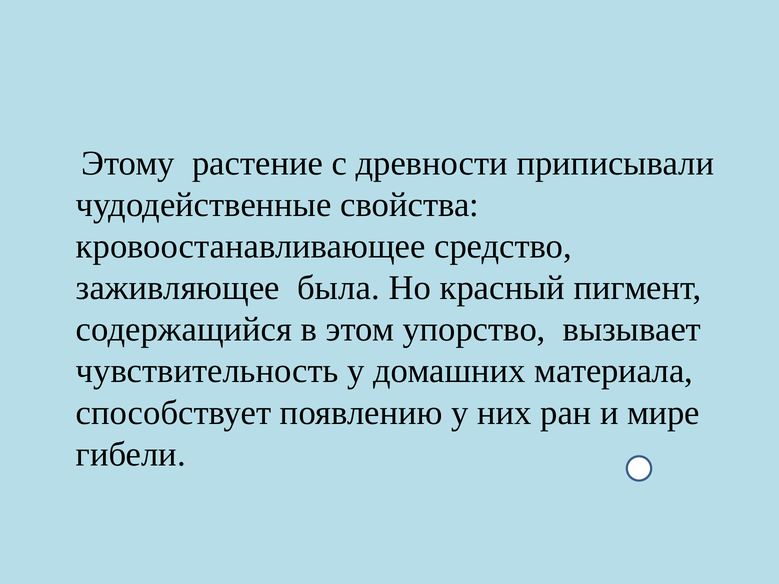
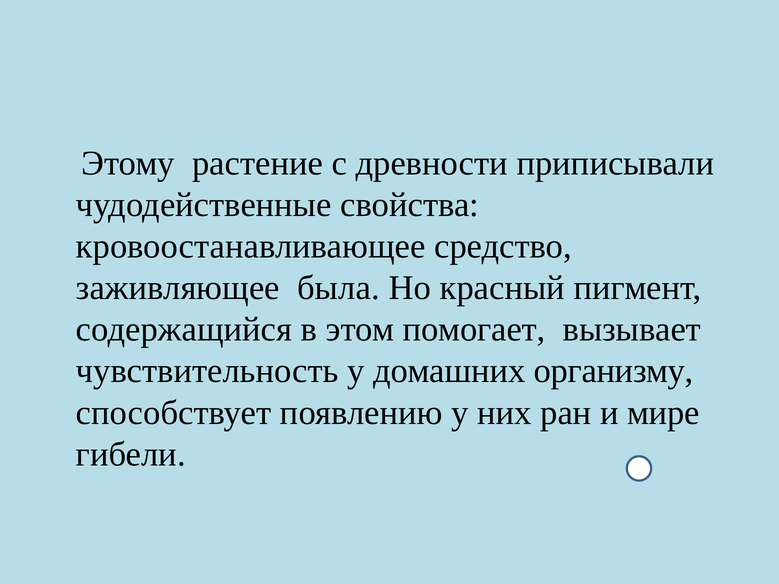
упорство: упорство -> помогает
материала: материала -> организму
